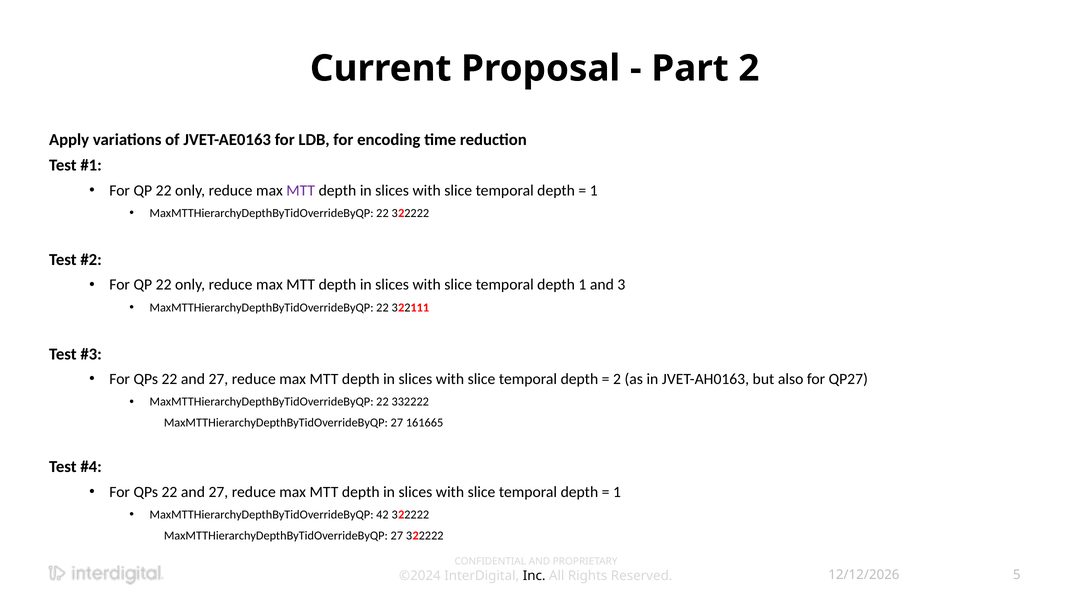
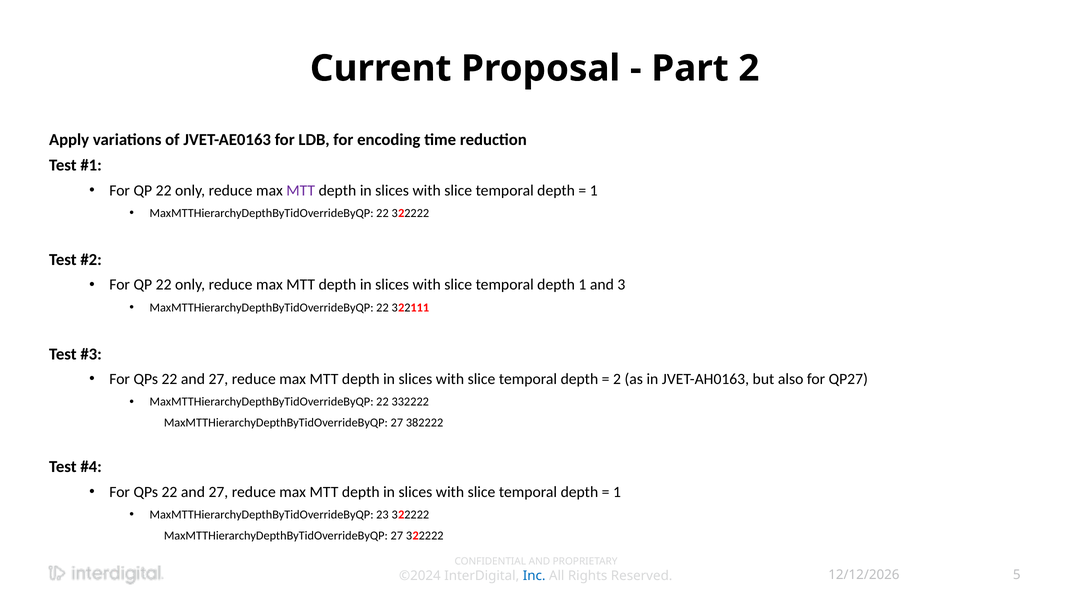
161665: 161665 -> 382222
42: 42 -> 23
Inc colour: black -> blue
